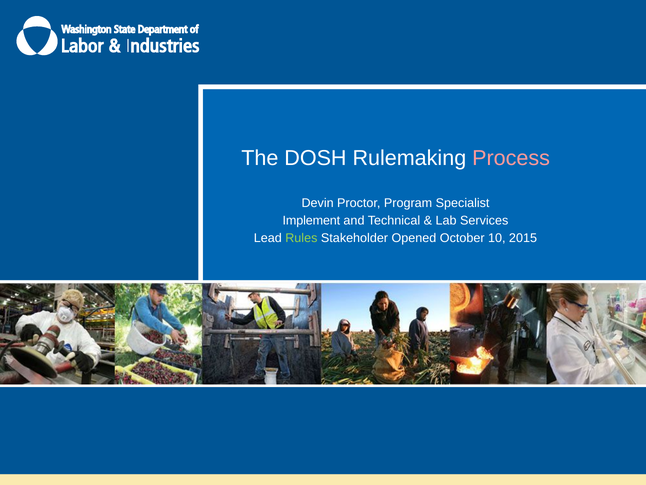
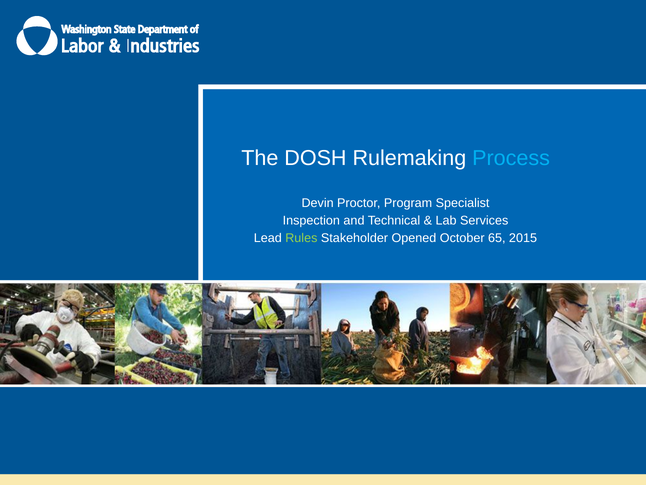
Process colour: pink -> light blue
Implement: Implement -> Inspection
10: 10 -> 65
